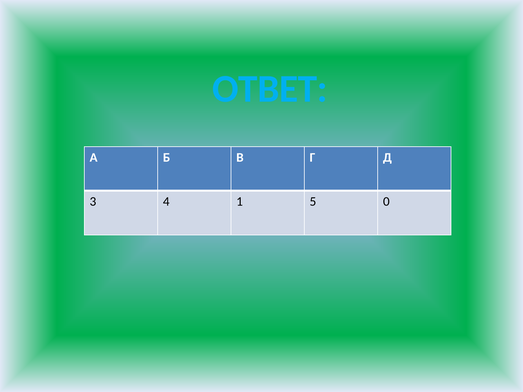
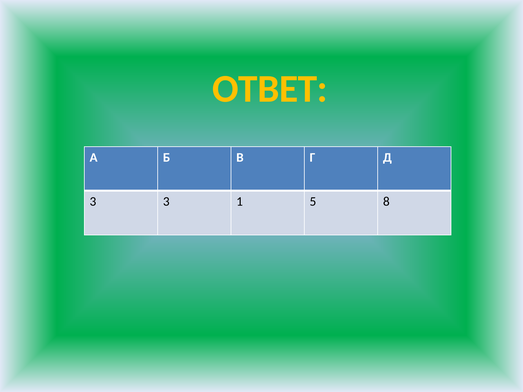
ОТВЕТ colour: light blue -> yellow
3 4: 4 -> 3
0: 0 -> 8
